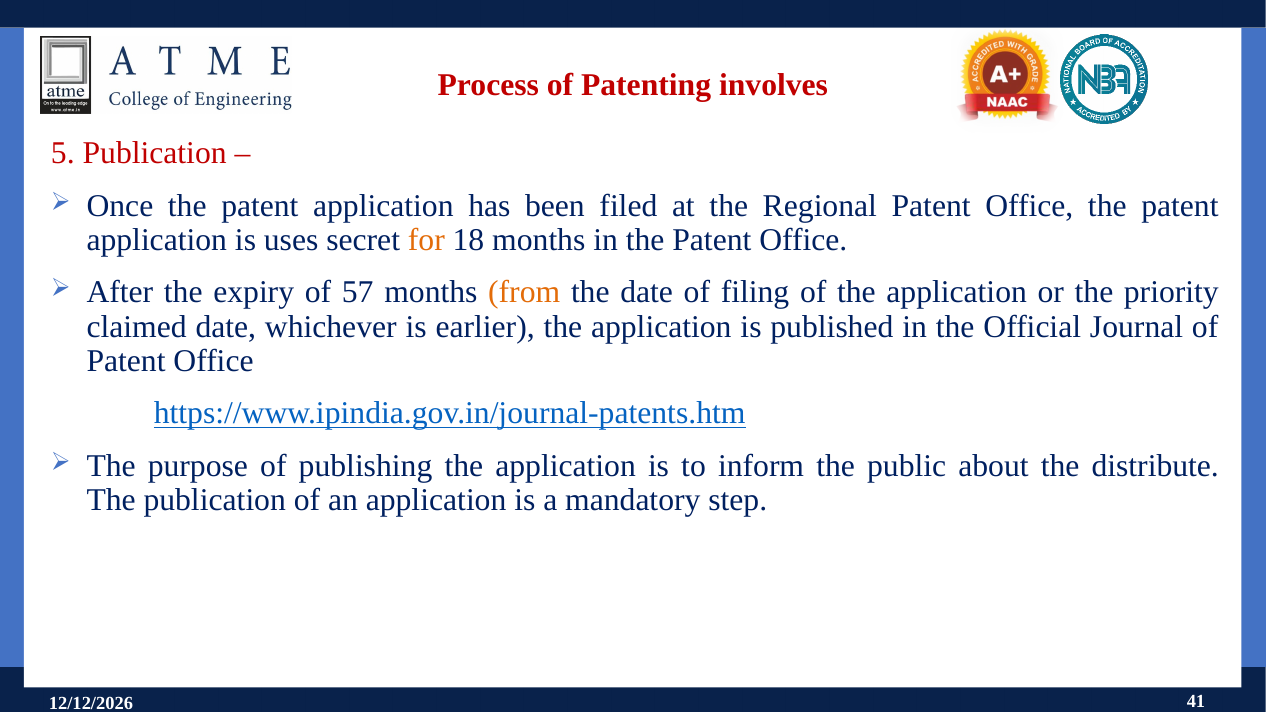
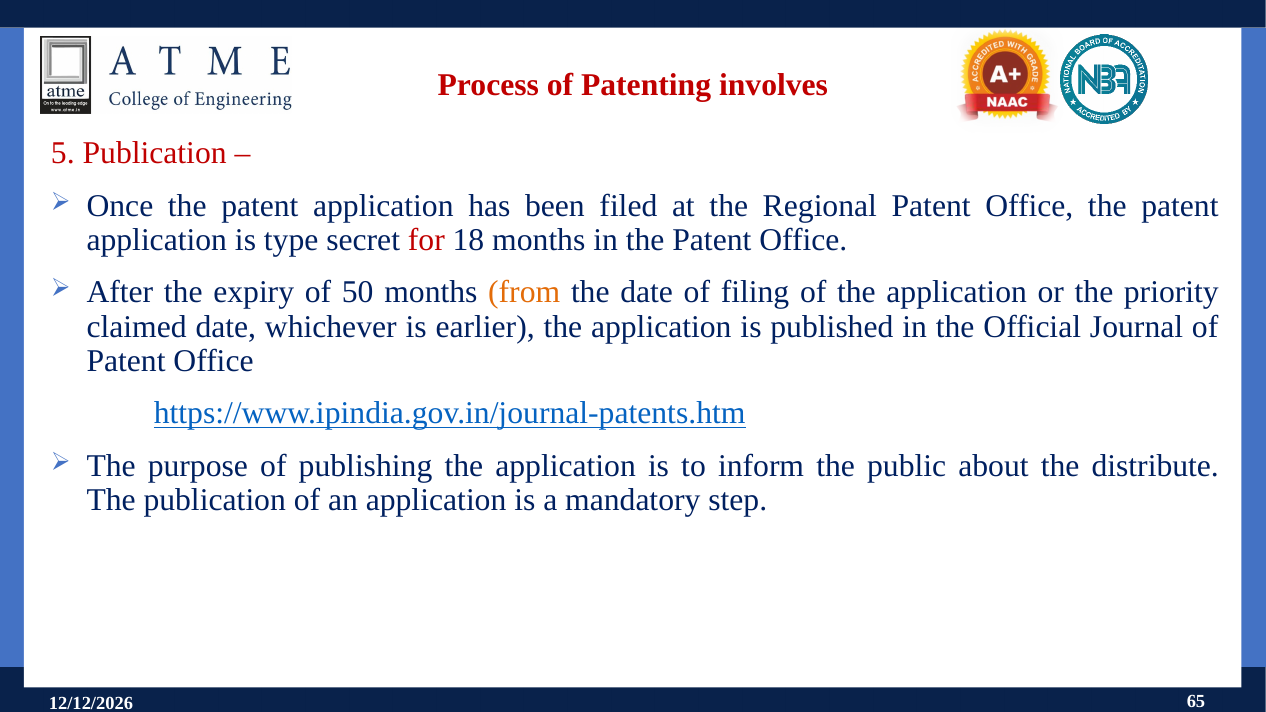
uses: uses -> type
for colour: orange -> red
57: 57 -> 50
41: 41 -> 65
